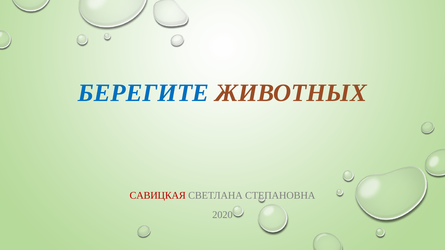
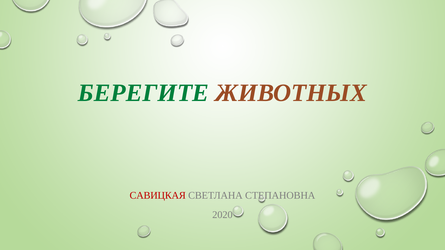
БЕРЕГИТЕ colour: blue -> green
